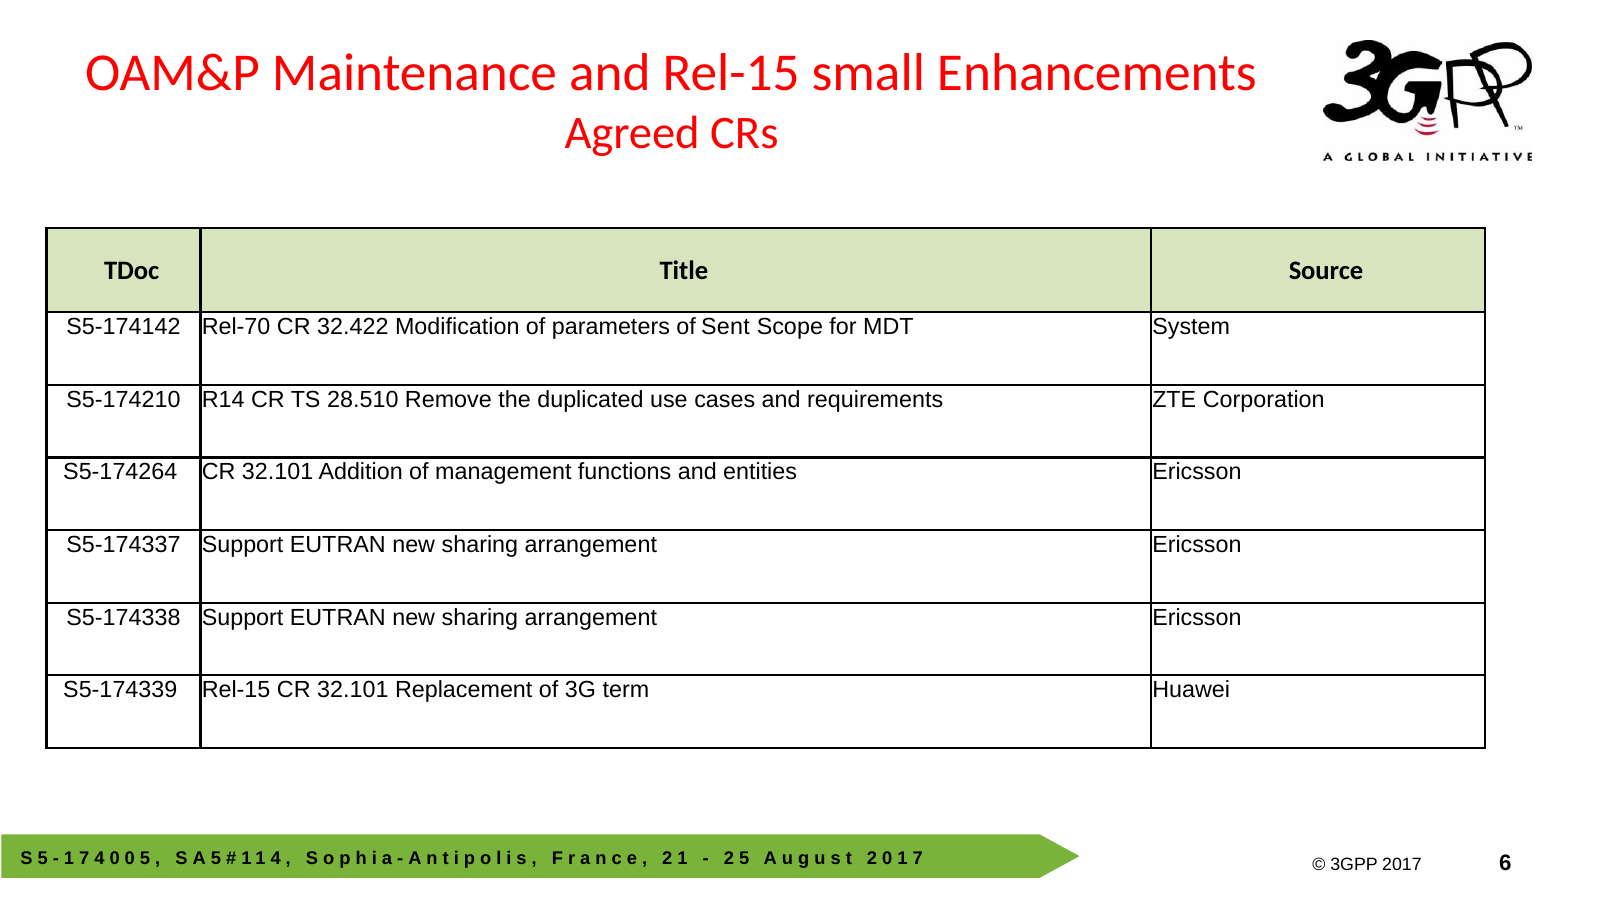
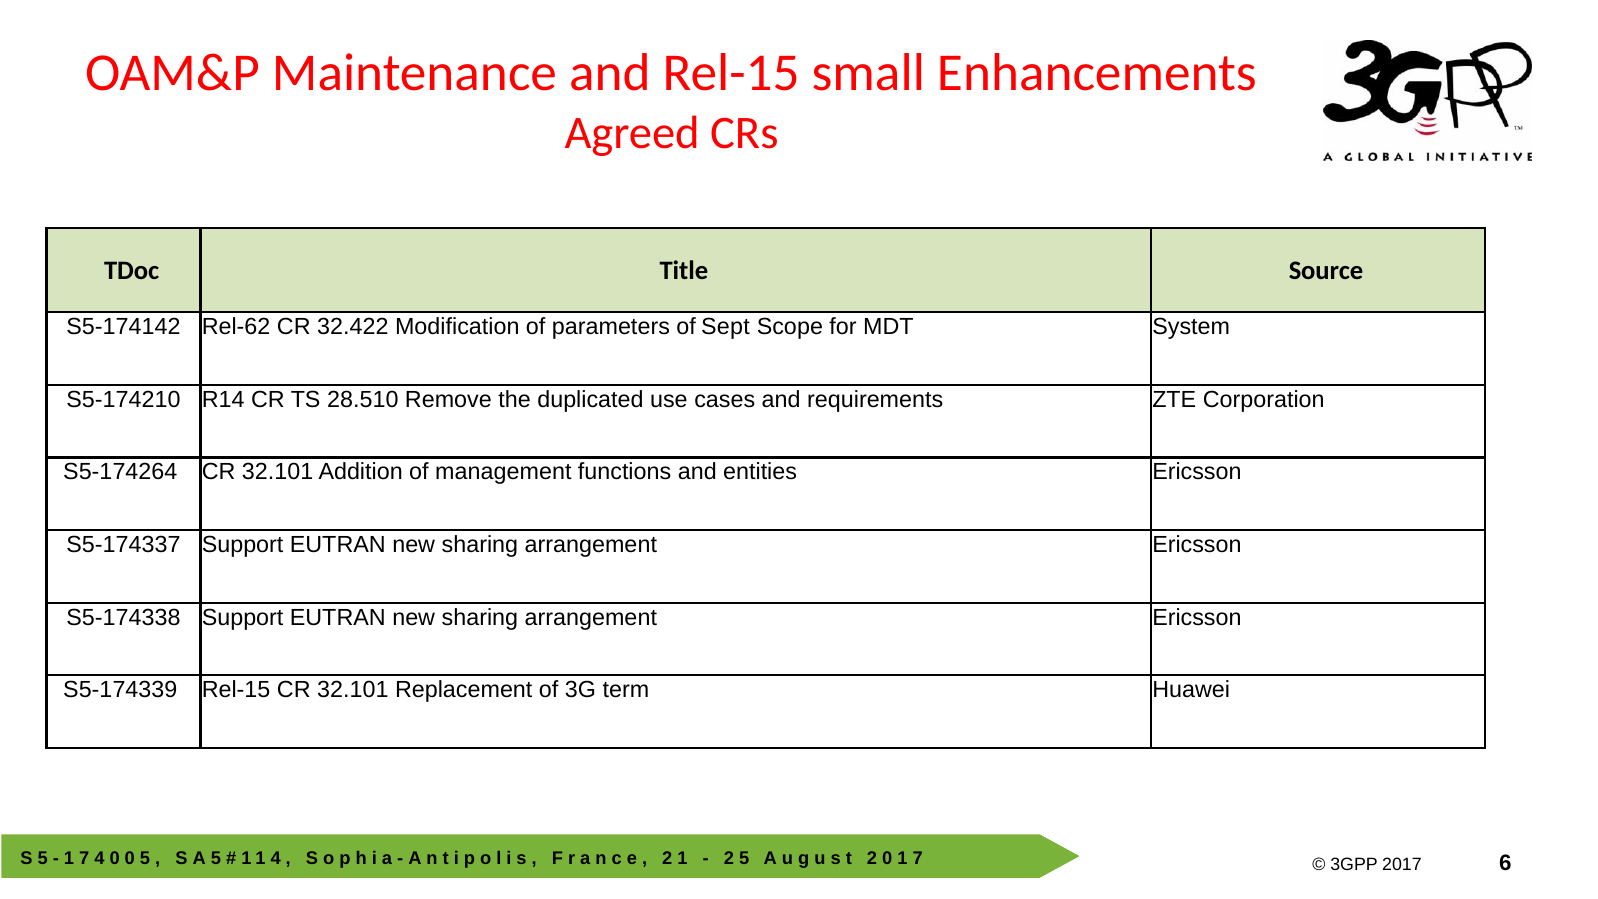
Rel-70: Rel-70 -> Rel-62
Sent: Sent -> Sept
